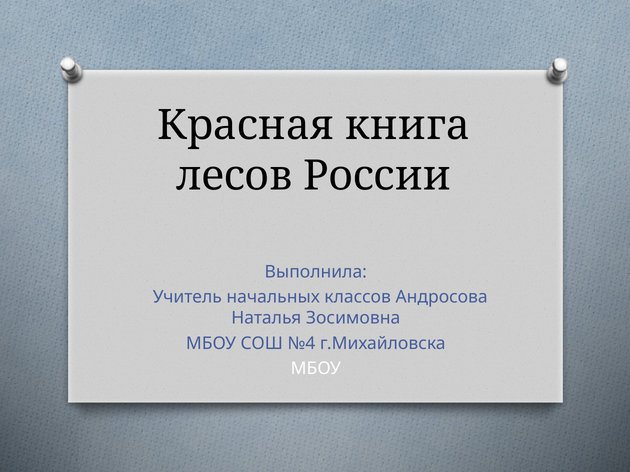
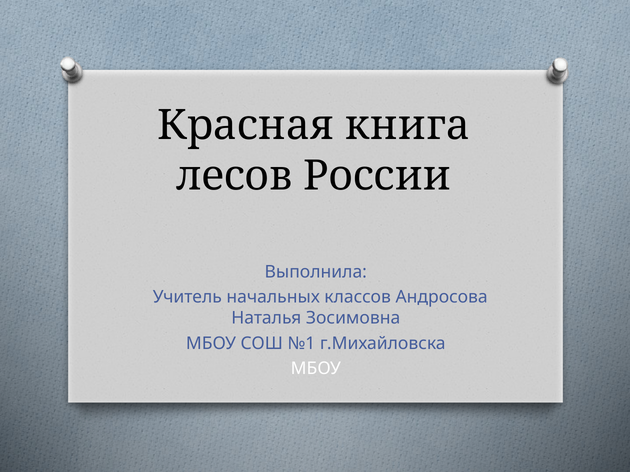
№4: №4 -> №1
